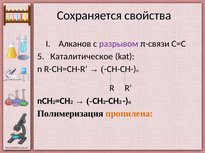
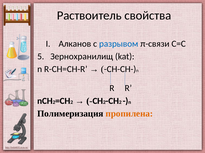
Сохраняется: Сохраняется -> Раствоитель
разрывом colour: purple -> blue
Каталитическое: Каталитическое -> Зернохранилищ
